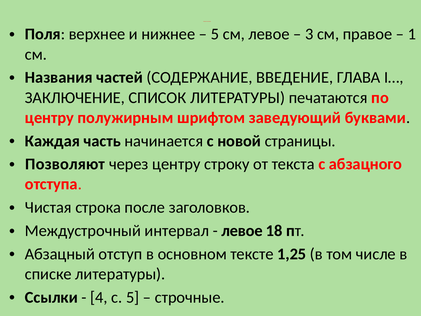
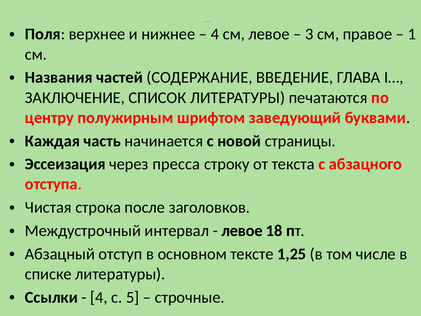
5 at (215, 34): 5 -> 4
Позволяют: Позволяют -> Эссеизация
через центру: центру -> пресса
